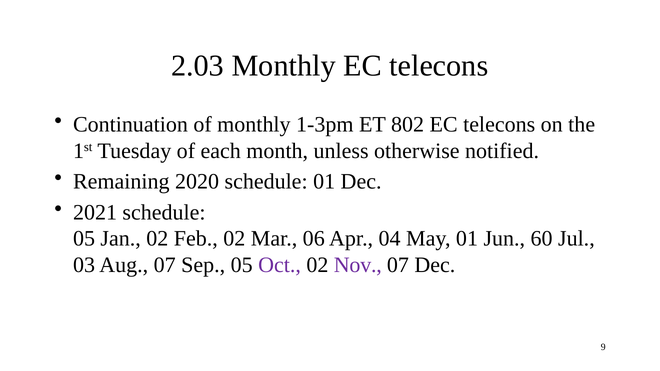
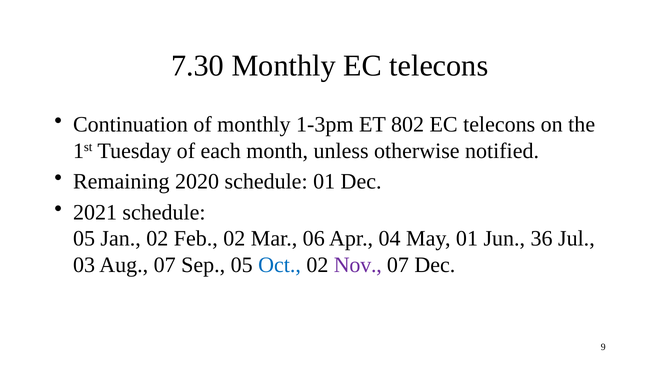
2.03: 2.03 -> 7.30
60: 60 -> 36
Oct colour: purple -> blue
